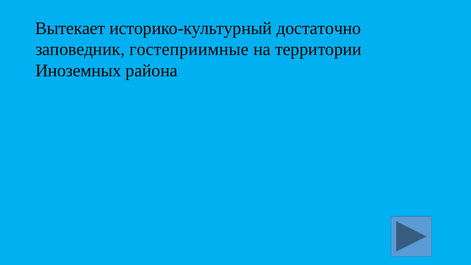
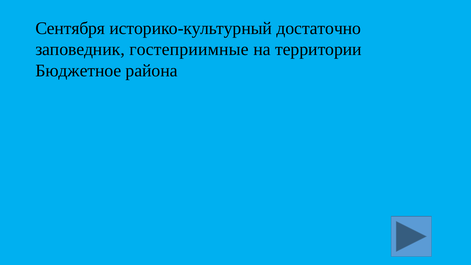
Вытекает: Вытекает -> Сентября
Иноземных: Иноземных -> Бюджетное
